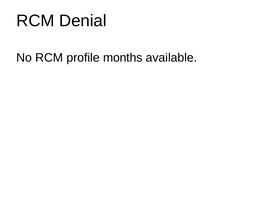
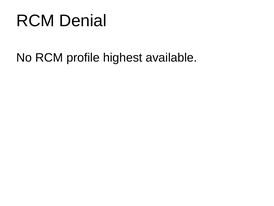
months: months -> highest
